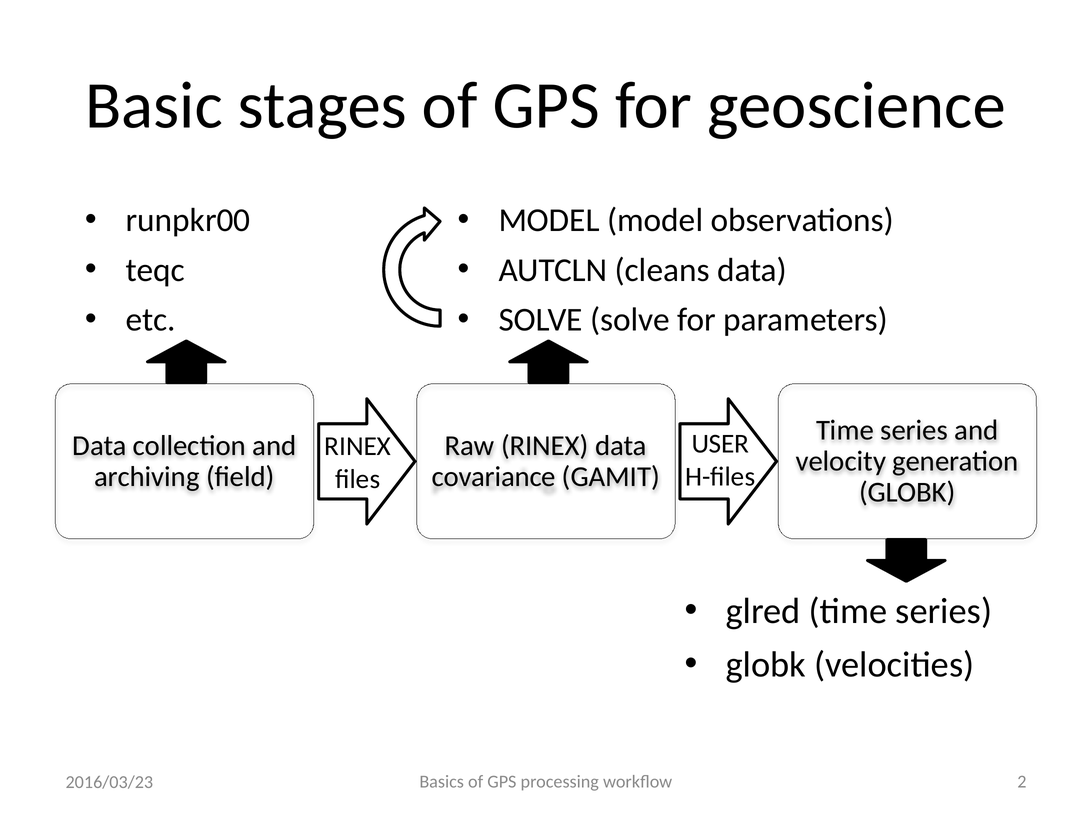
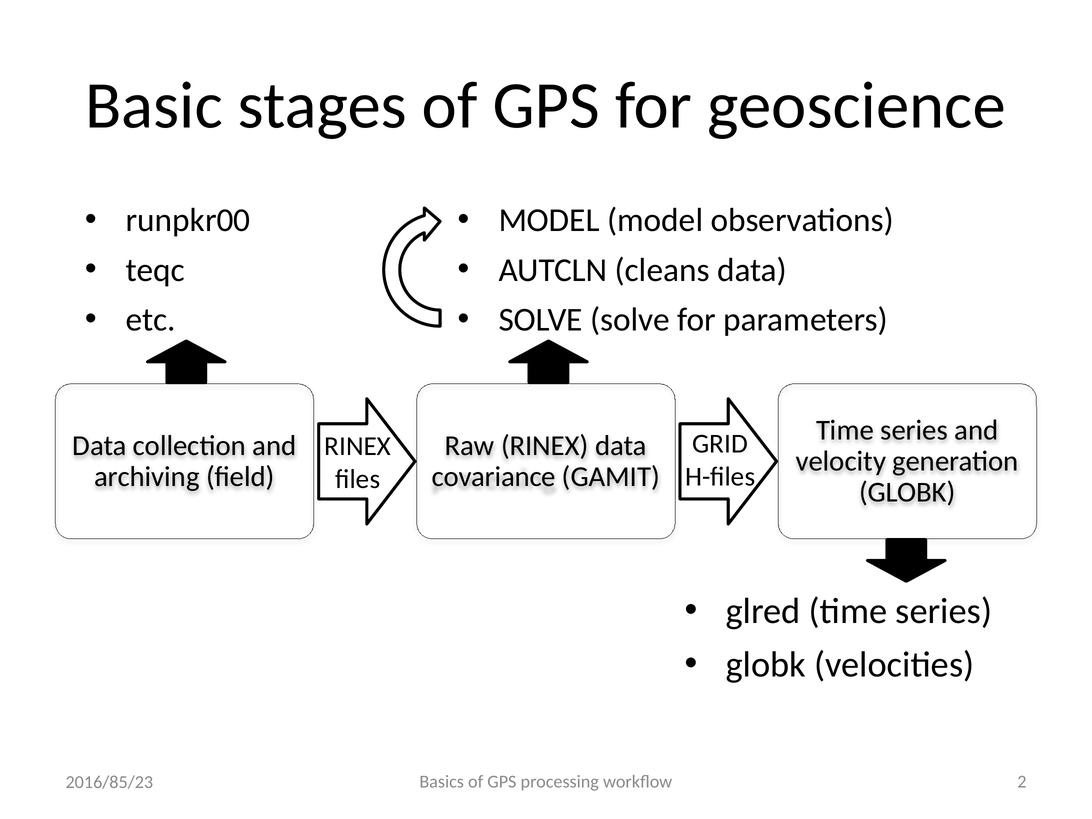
USER: USER -> GRID
2016/03/23: 2016/03/23 -> 2016/85/23
